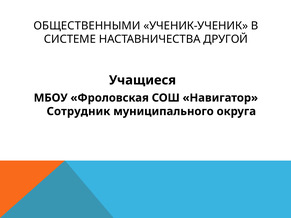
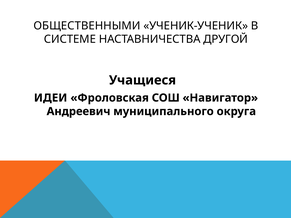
МБОУ: МБОУ -> ИДЕИ
Сотрудник: Сотрудник -> Андреевич
